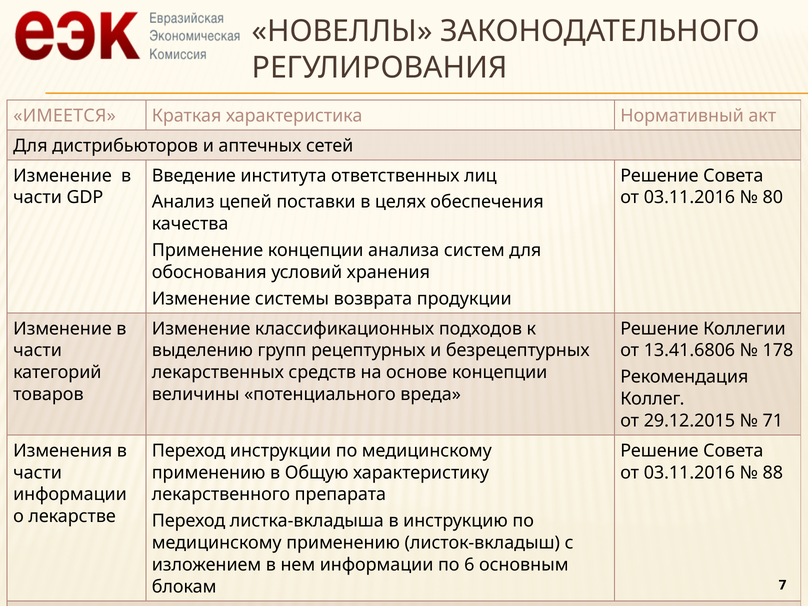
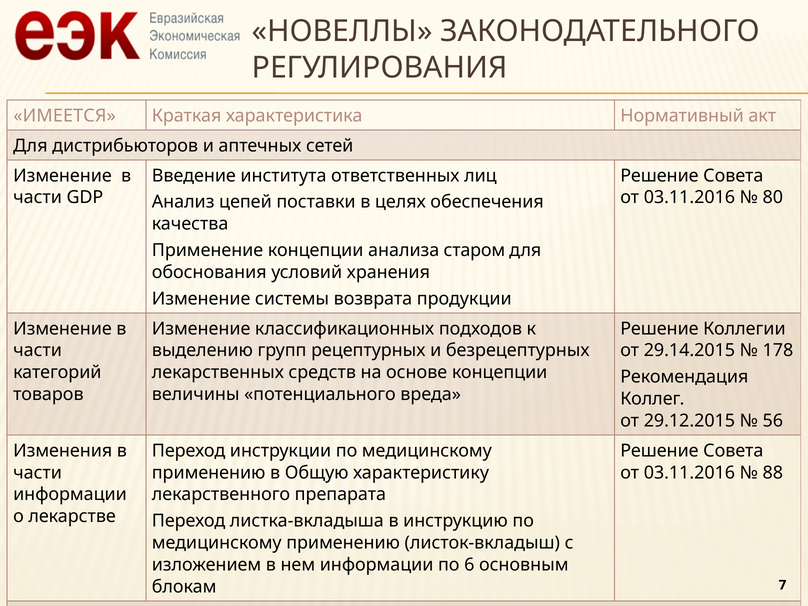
анализа систем: систем -> старом
13.41.6806: 13.41.6806 -> 29.14.2015
71: 71 -> 56
